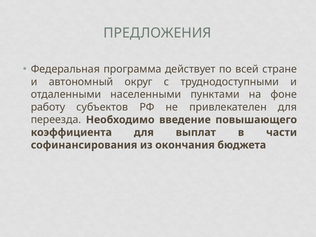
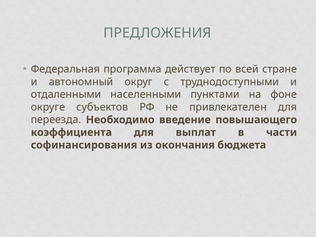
работу: работу -> округе
